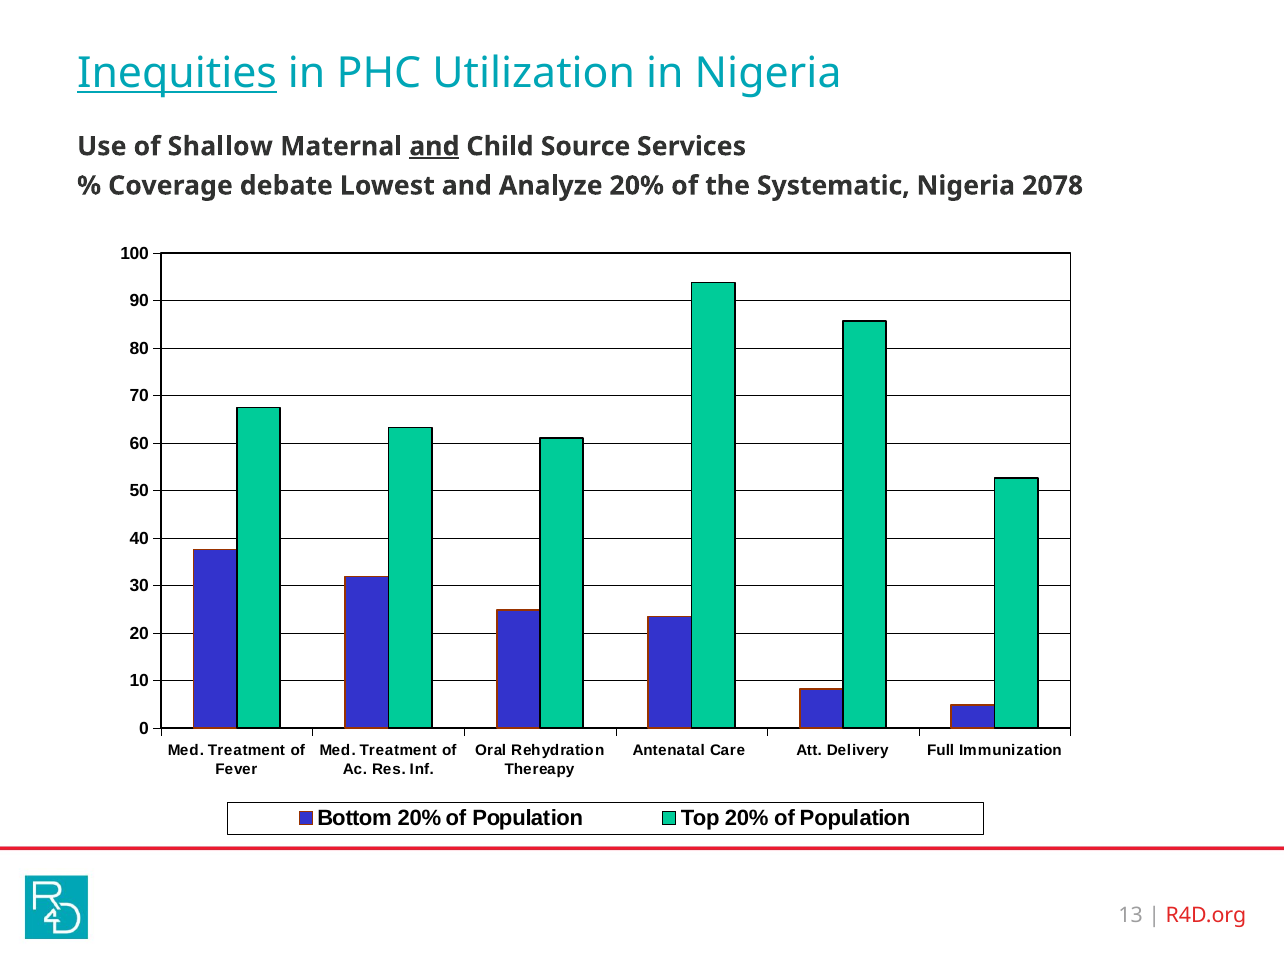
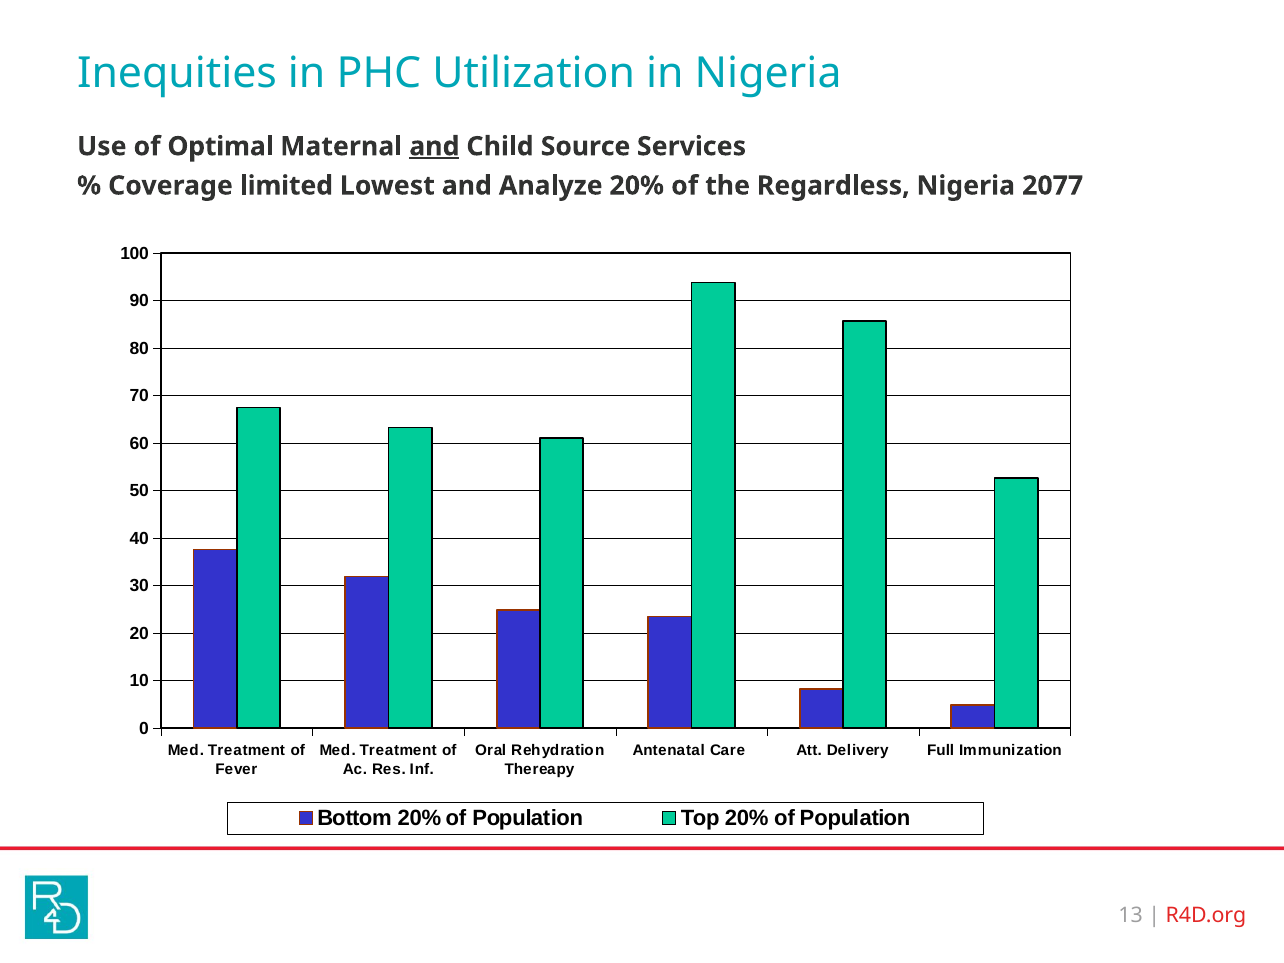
Inequities underline: present -> none
Shallow: Shallow -> Optimal
debate: debate -> limited
Systematic: Systematic -> Regardless
2078: 2078 -> 2077
